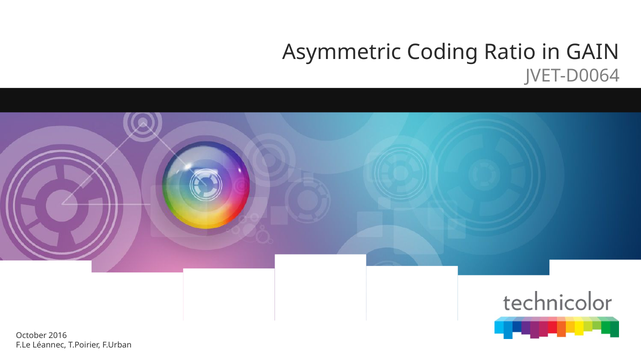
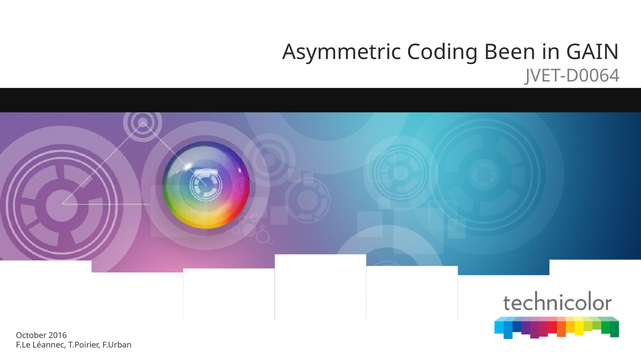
Ratio: Ratio -> Been
